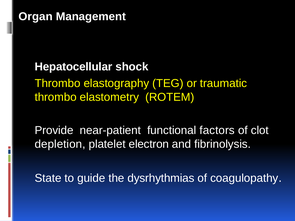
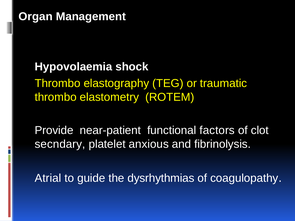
Hepatocellular: Hepatocellular -> Hypovolaemia
depletion: depletion -> secndary
electron: electron -> anxious
State: State -> Atrial
